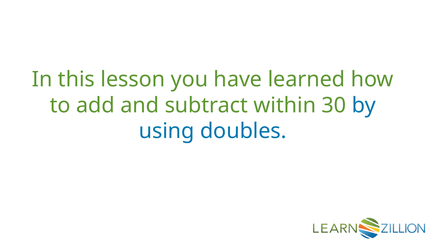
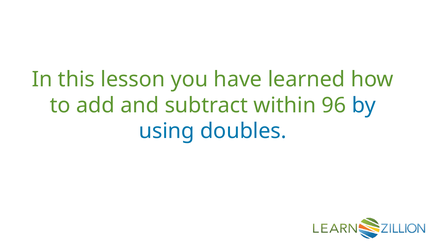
30: 30 -> 96
